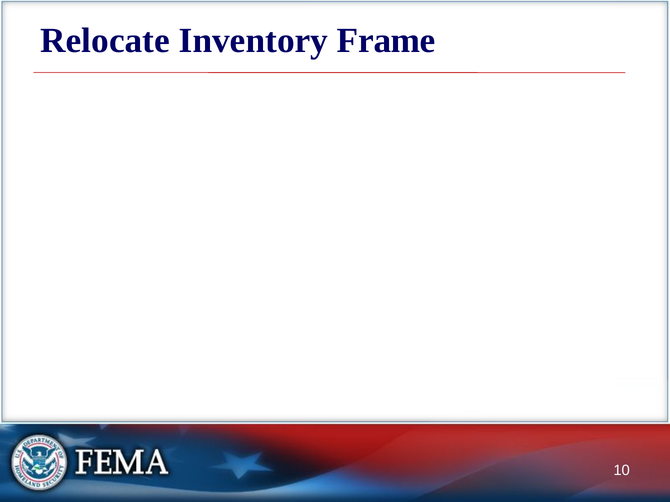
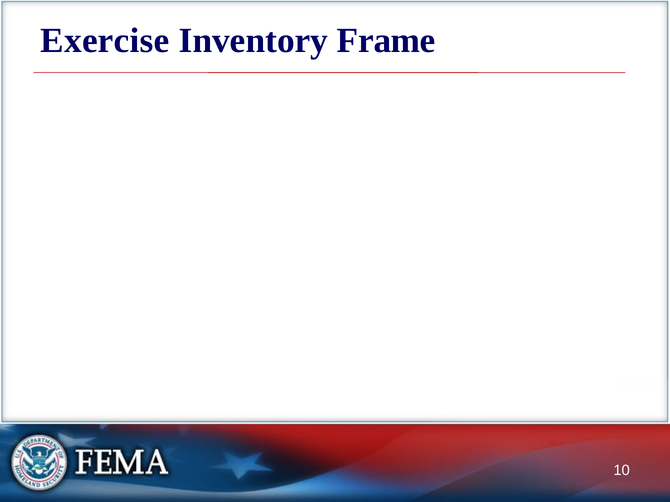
Relocate: Relocate -> Exercise
